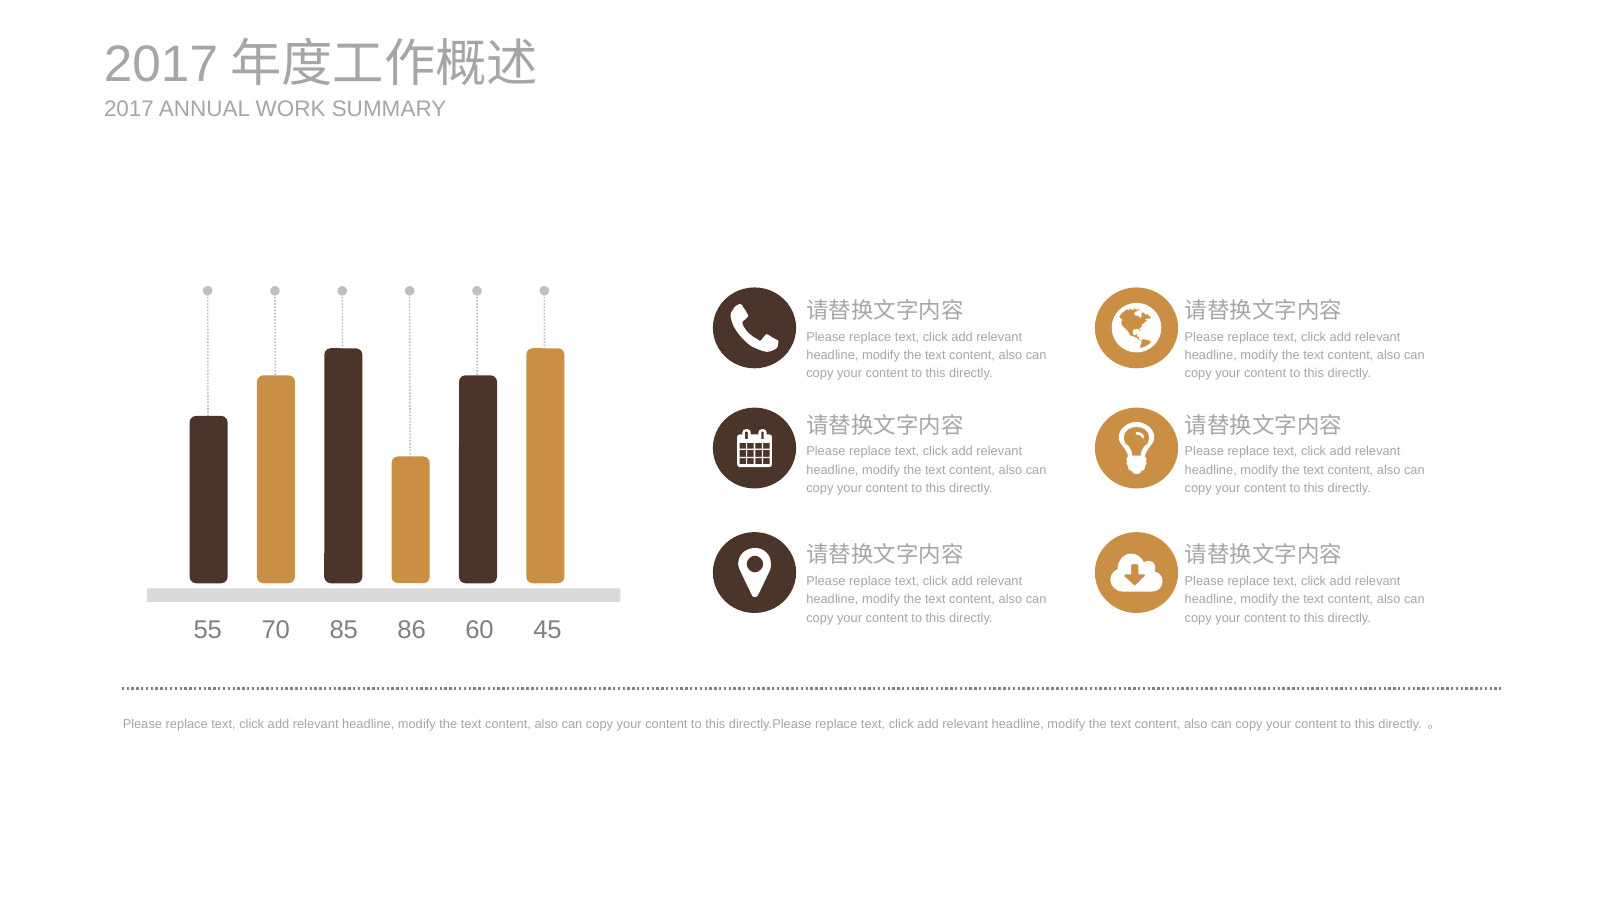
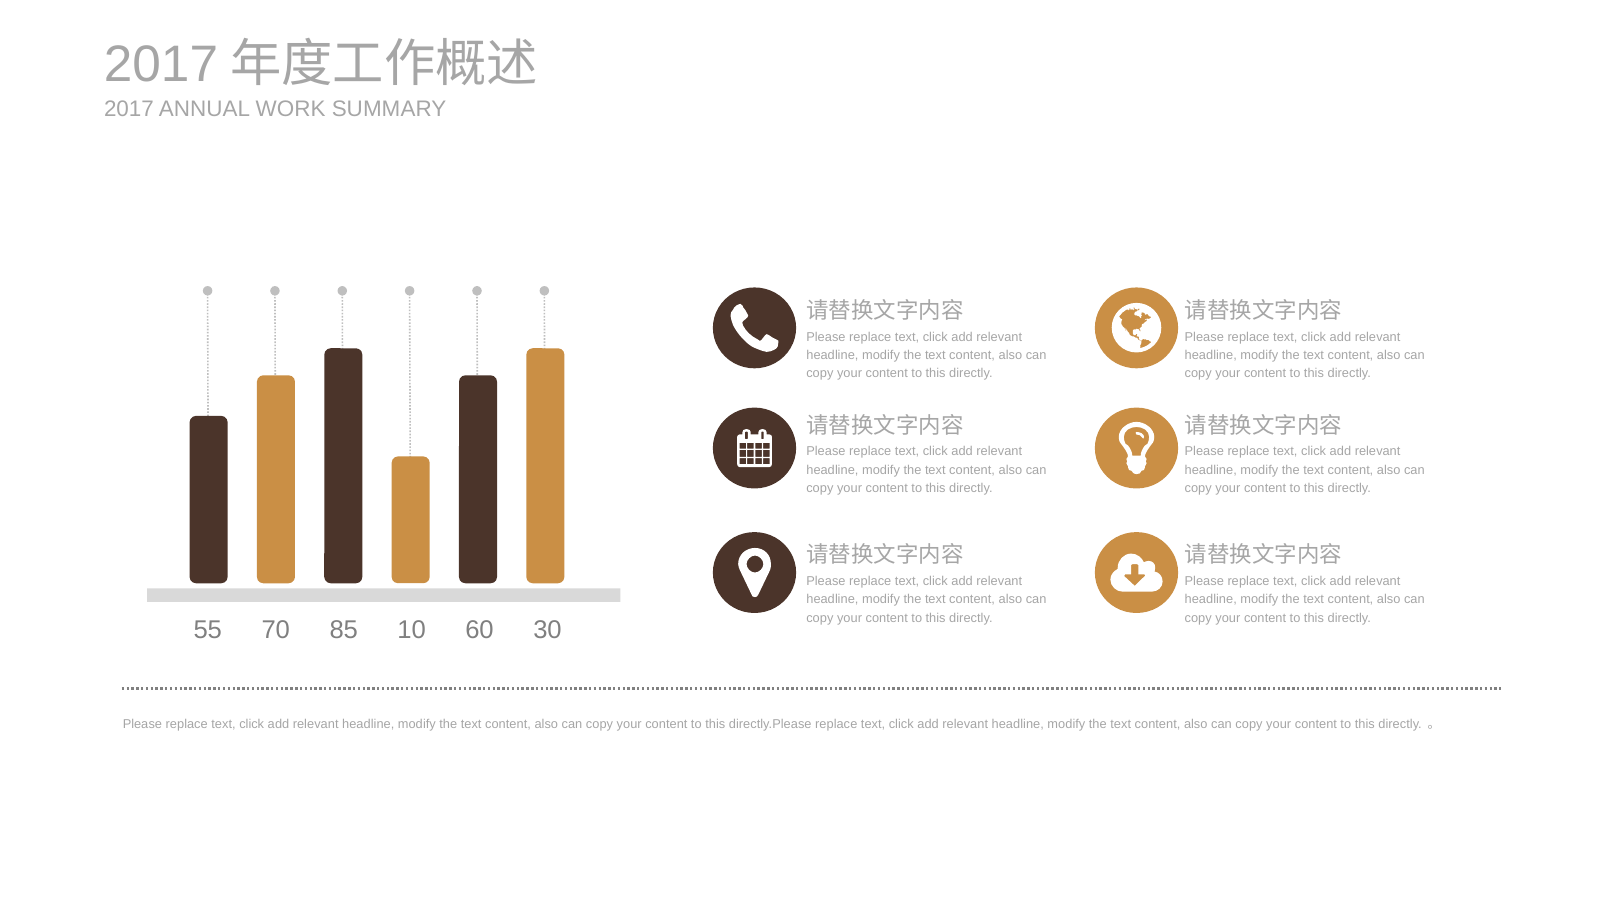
86: 86 -> 10
45: 45 -> 30
